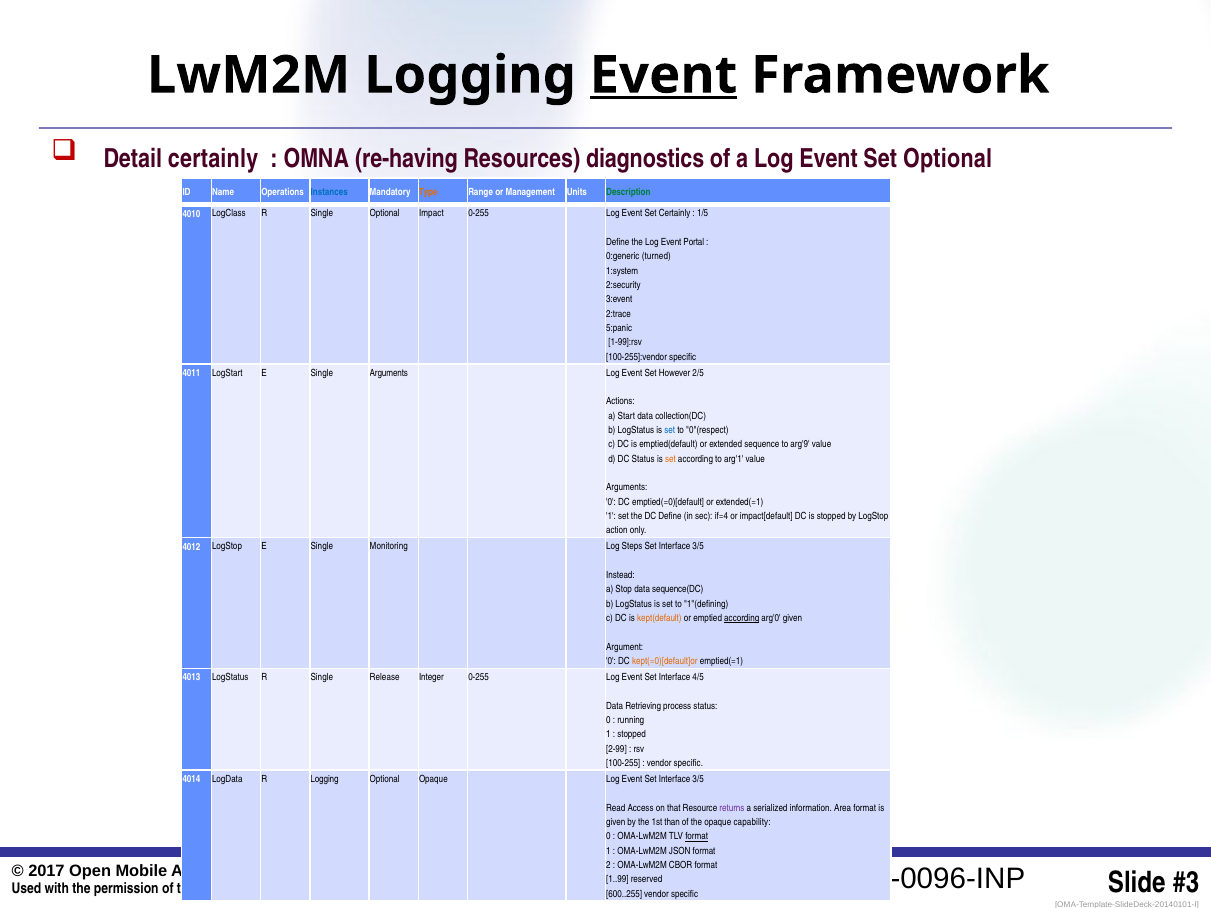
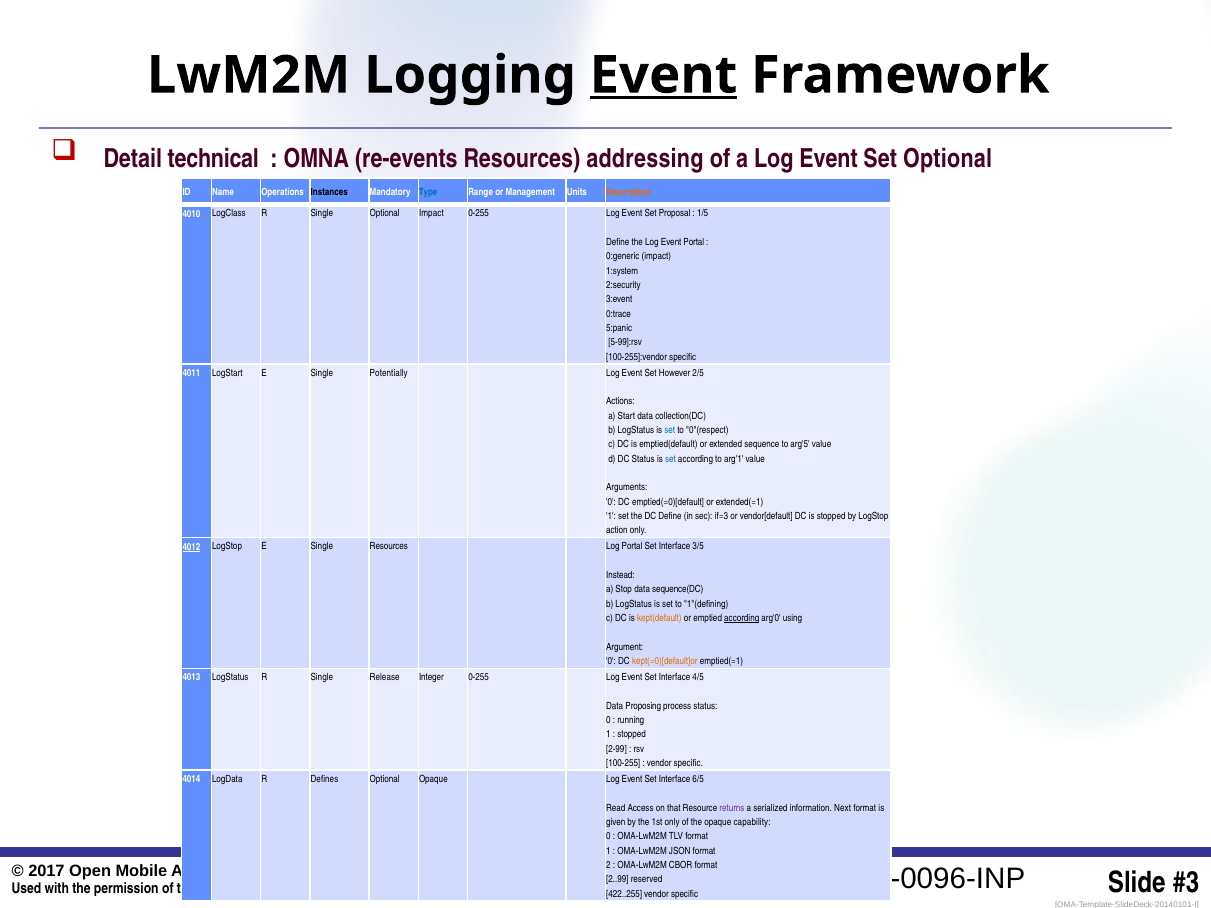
Detail certainly: certainly -> technical
re-having: re-having -> re-events
diagnostics: diagnostics -> addressing
Instances colour: blue -> black
Type colour: orange -> blue
Description colour: green -> orange
Set Certainly: Certainly -> Proposal
0:generic turned: turned -> impact
2:trace: 2:trace -> 0:trace
1-99]:rsv: 1-99]:rsv -> 5-99]:rsv
Single Arguments: Arguments -> Potentially
arg'9: arg'9 -> arg'5
set at (670, 459) colour: orange -> blue
if=4: if=4 -> if=3
impact[default: impact[default -> vendor[default
4012 underline: none -> present
Single Monitoring: Monitoring -> Resources
Log Steps: Steps -> Portal
arg'0 given: given -> using
Retrieving: Retrieving -> Proposing
R Logging: Logging -> Defines
Event Set Interface 3/5: 3/5 -> 6/5
Area: Area -> Next
1st than: than -> only
format at (697, 837) underline: present -> none
1..99: 1..99 -> 2..99
600..255: 600..255 -> 422..255
